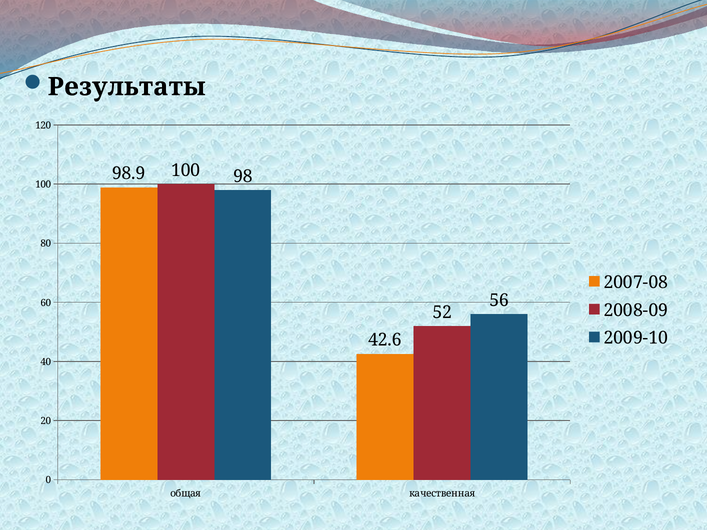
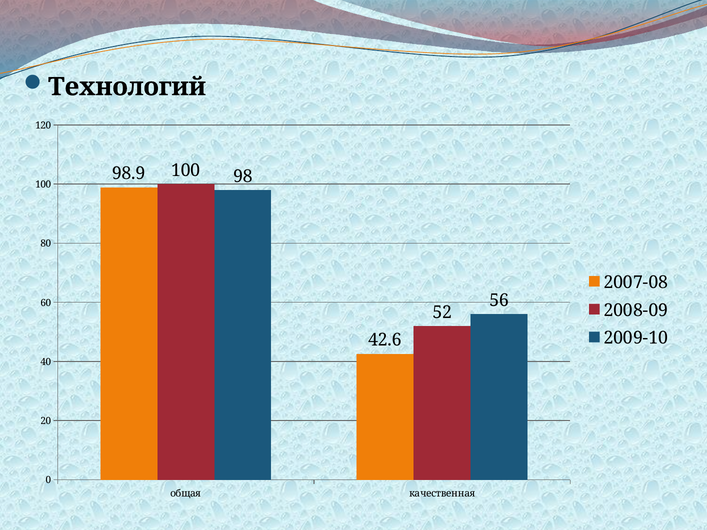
Результаты: Результаты -> Технологий
